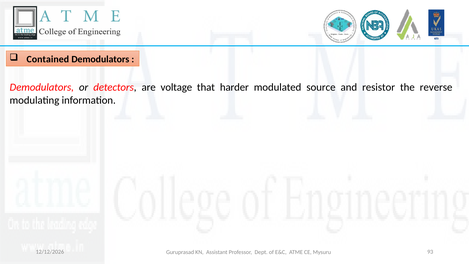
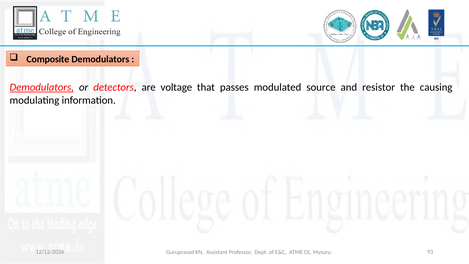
Contained: Contained -> Composite
Demodulators at (42, 87) underline: none -> present
harder: harder -> passes
reverse: reverse -> causing
